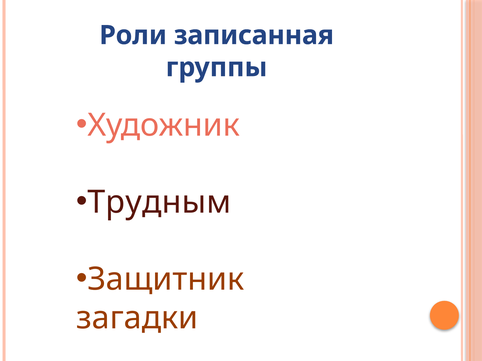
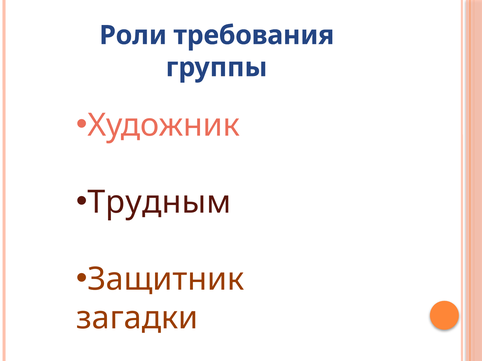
записанная: записанная -> требования
